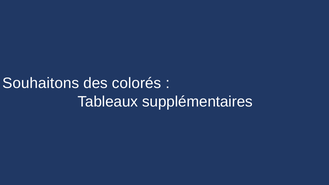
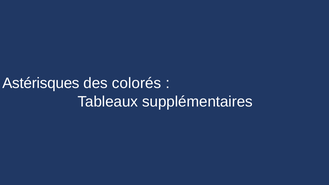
Souhaitons: Souhaitons -> Astérisques
